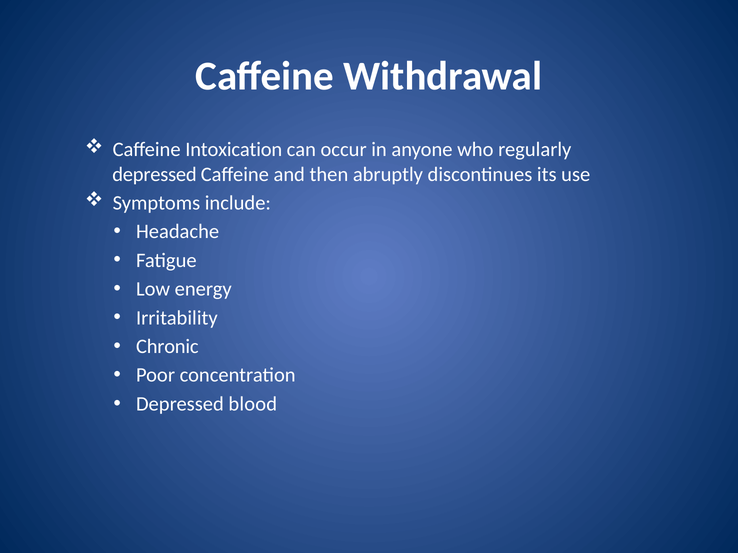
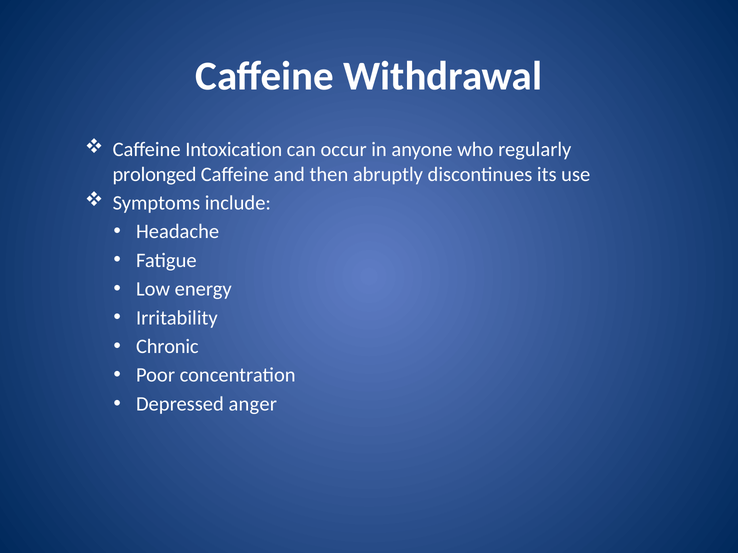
depressed at (155, 174): depressed -> prolonged
blood: blood -> anger
